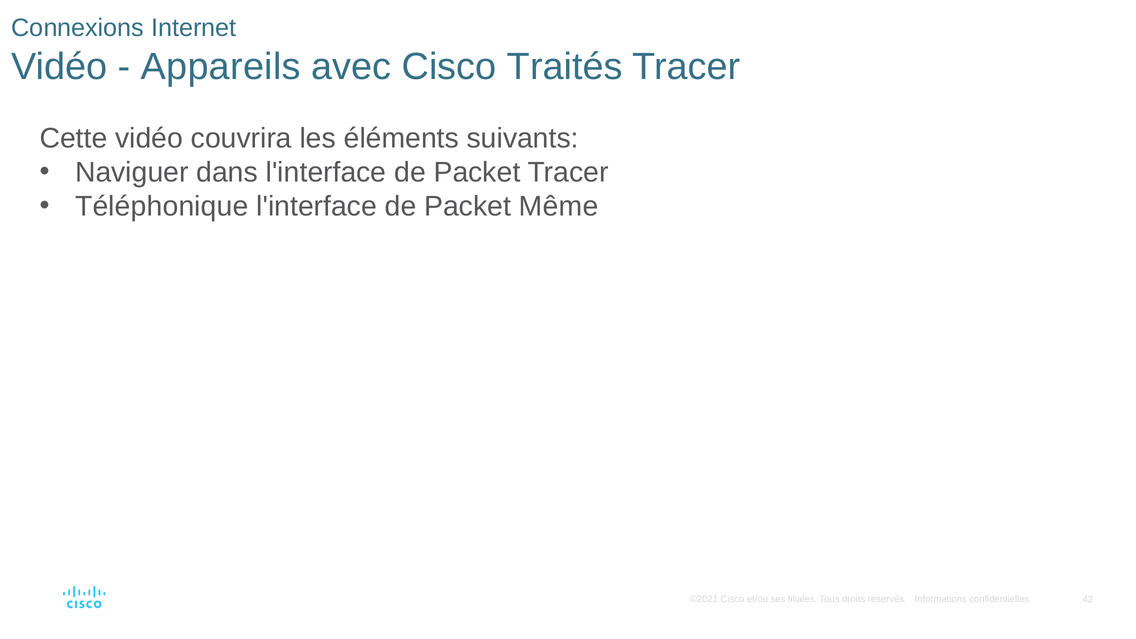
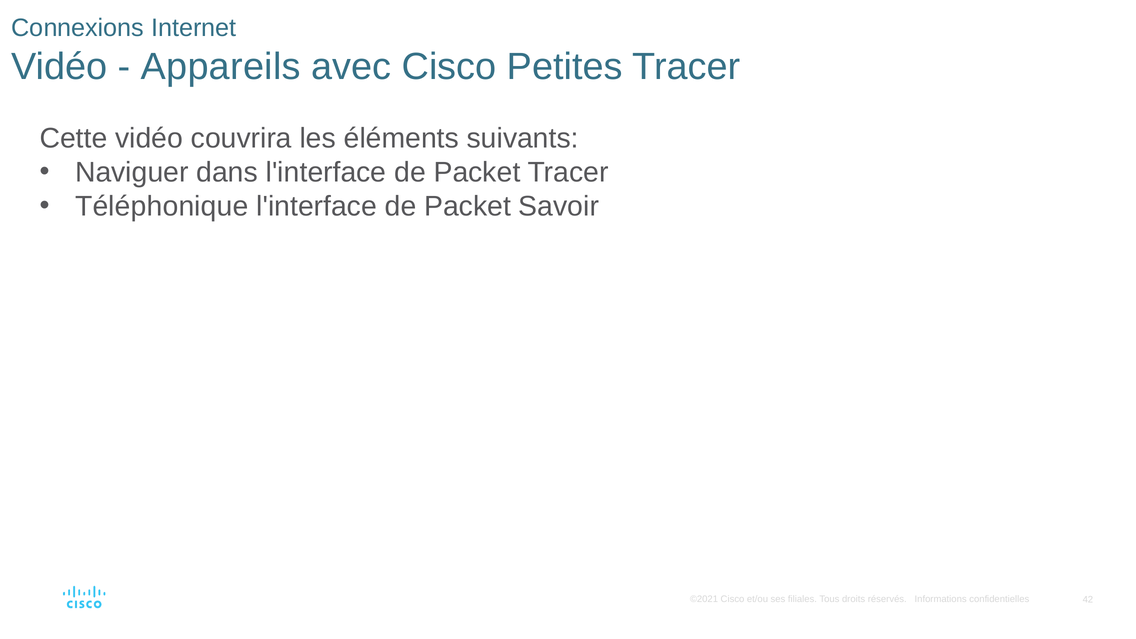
Traités: Traités -> Petites
Même: Même -> Savoir
